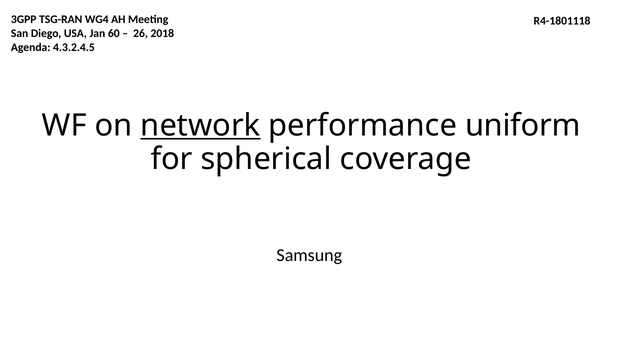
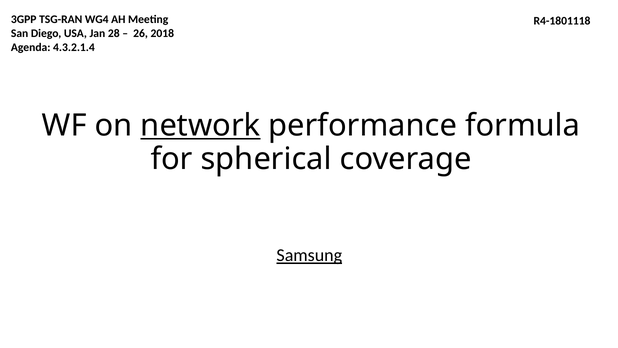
60: 60 -> 28
4.3.2.4.5: 4.3.2.4.5 -> 4.3.2.1.4
uniform: uniform -> formula
Samsung underline: none -> present
